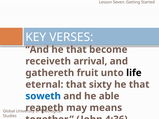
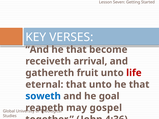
life colour: black -> red
that sixty: sixty -> unto
able: able -> goal
means: means -> gospel
